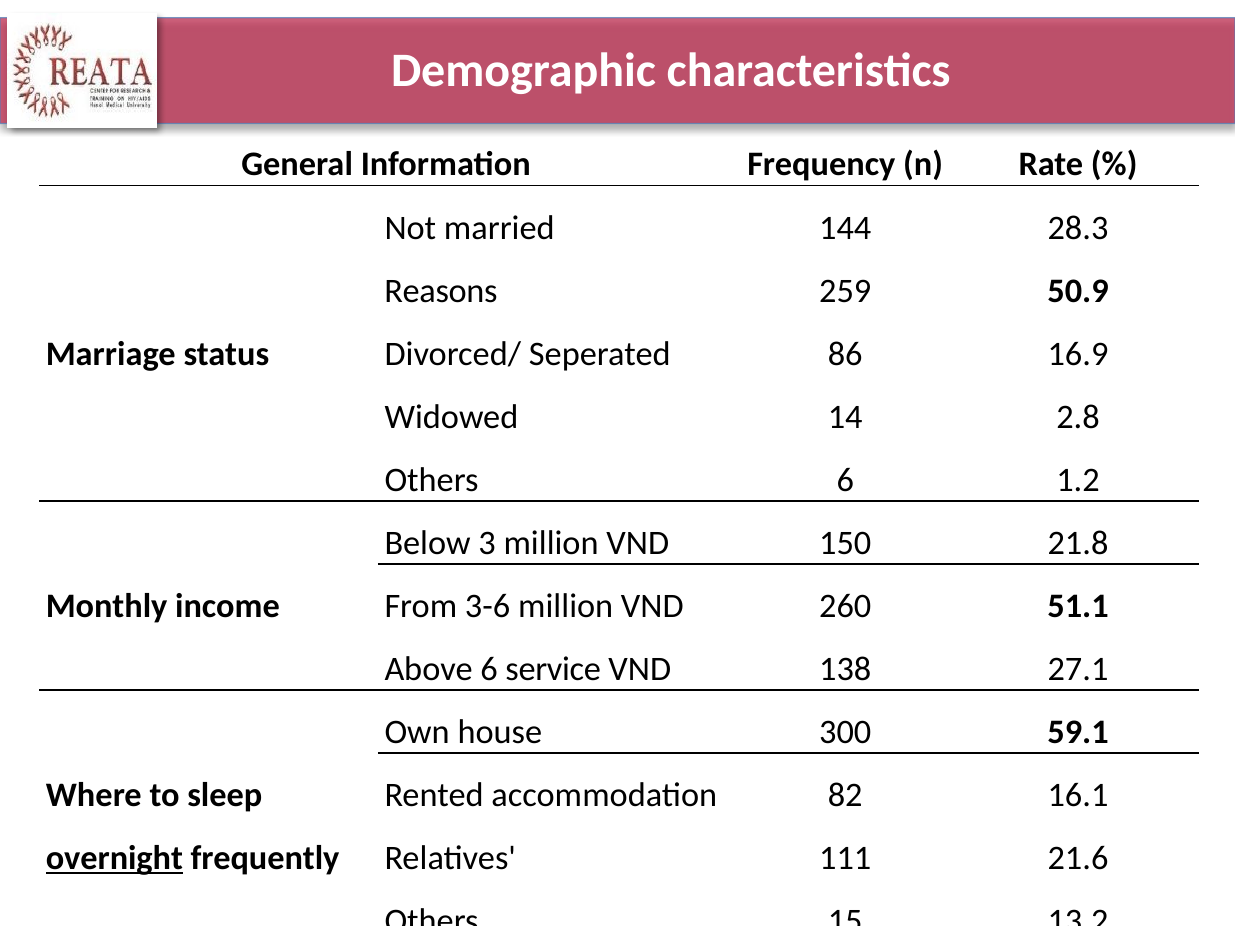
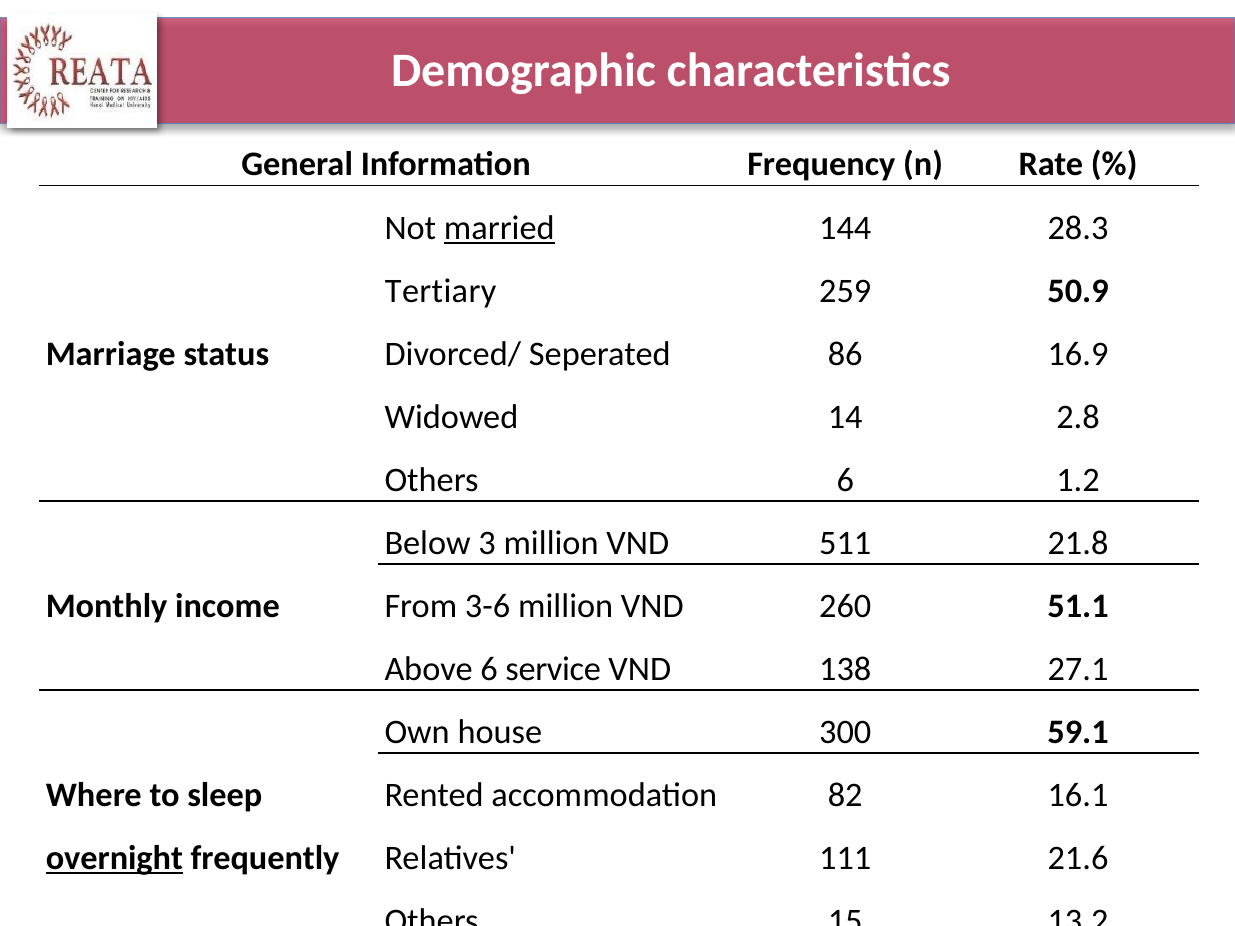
married underline: none -> present
Reasons: Reasons -> Tertiary
150: 150 -> 511
